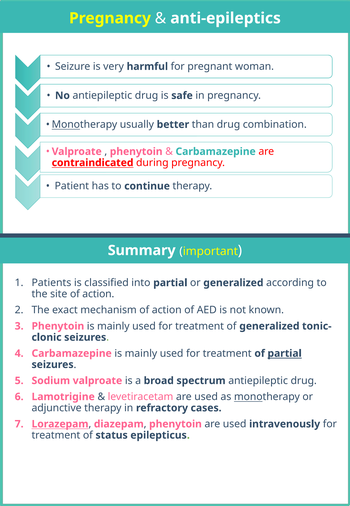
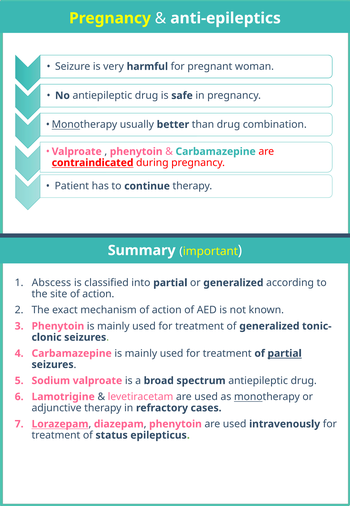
Patients: Patients -> Abscess
